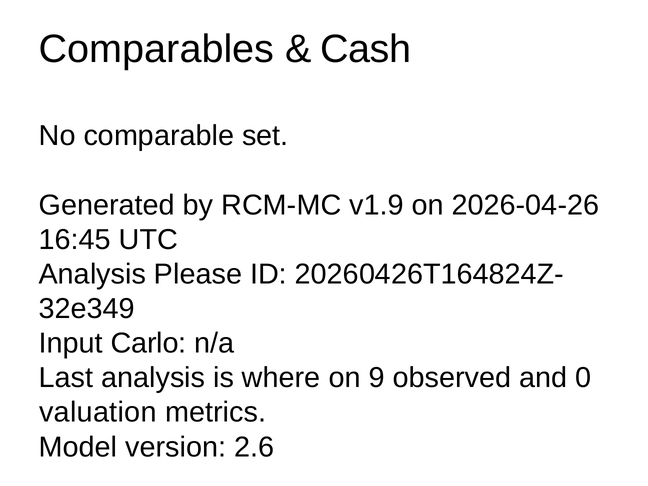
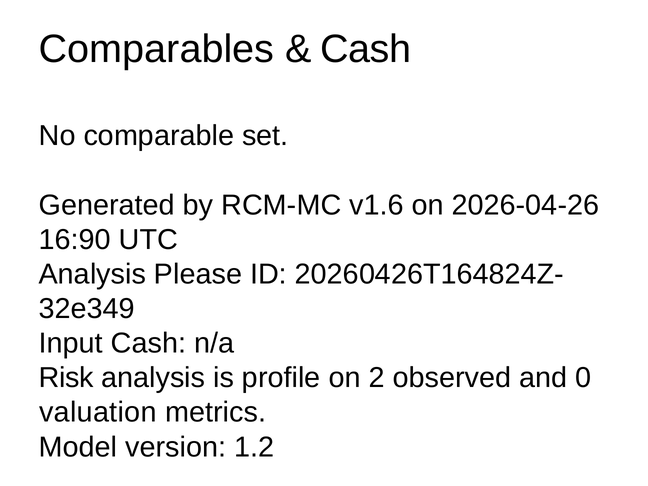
v1.9: v1.9 -> v1.6
16:45: 16:45 -> 16:90
Input Carlo: Carlo -> Cash
Last: Last -> Risk
where: where -> profile
9: 9 -> 2
2.6: 2.6 -> 1.2
